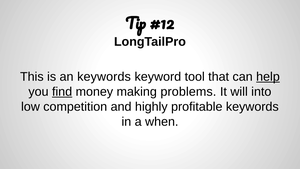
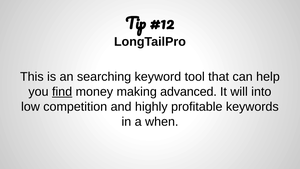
an keywords: keywords -> searching
help underline: present -> none
problems: problems -> advanced
